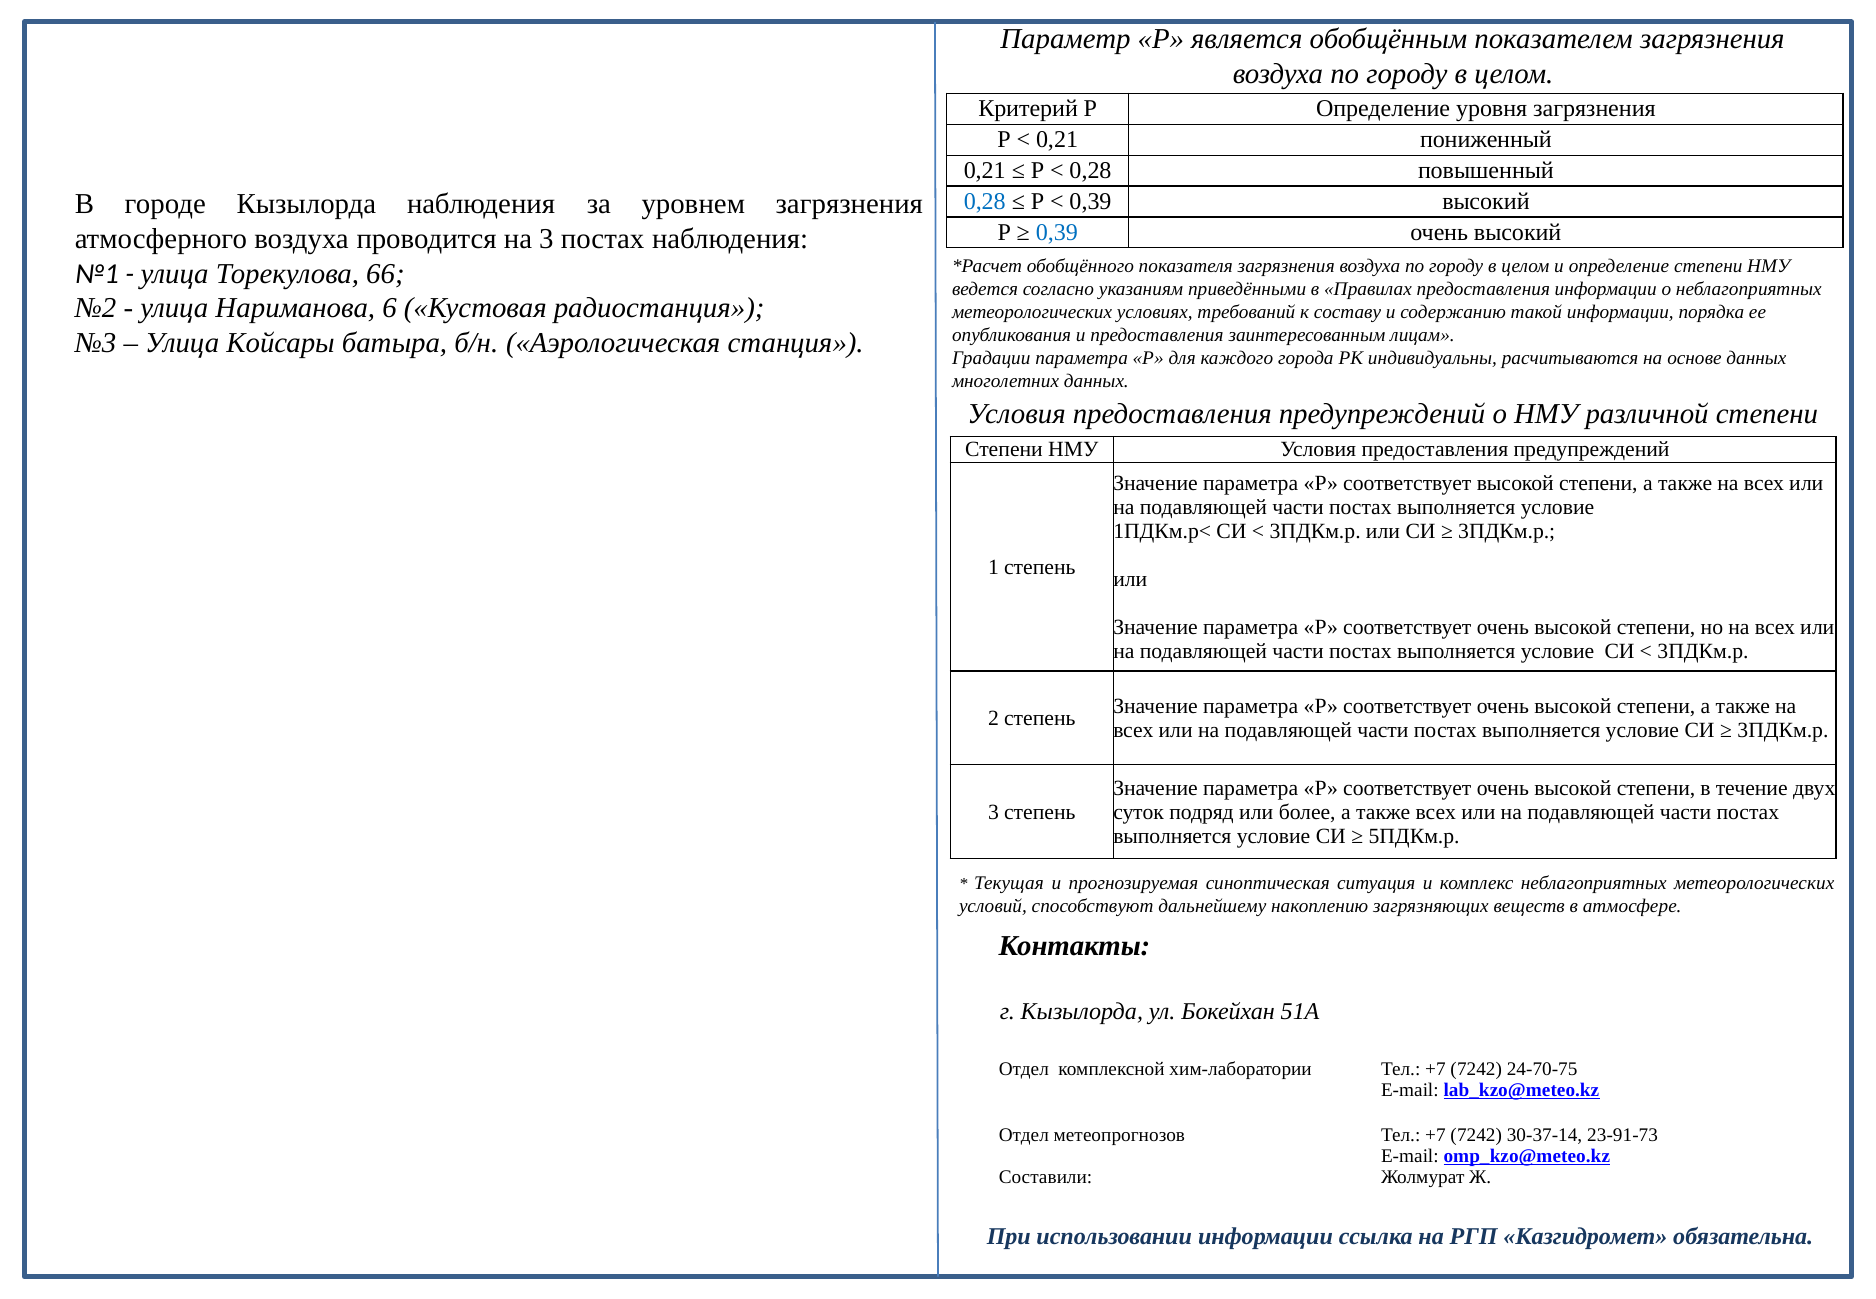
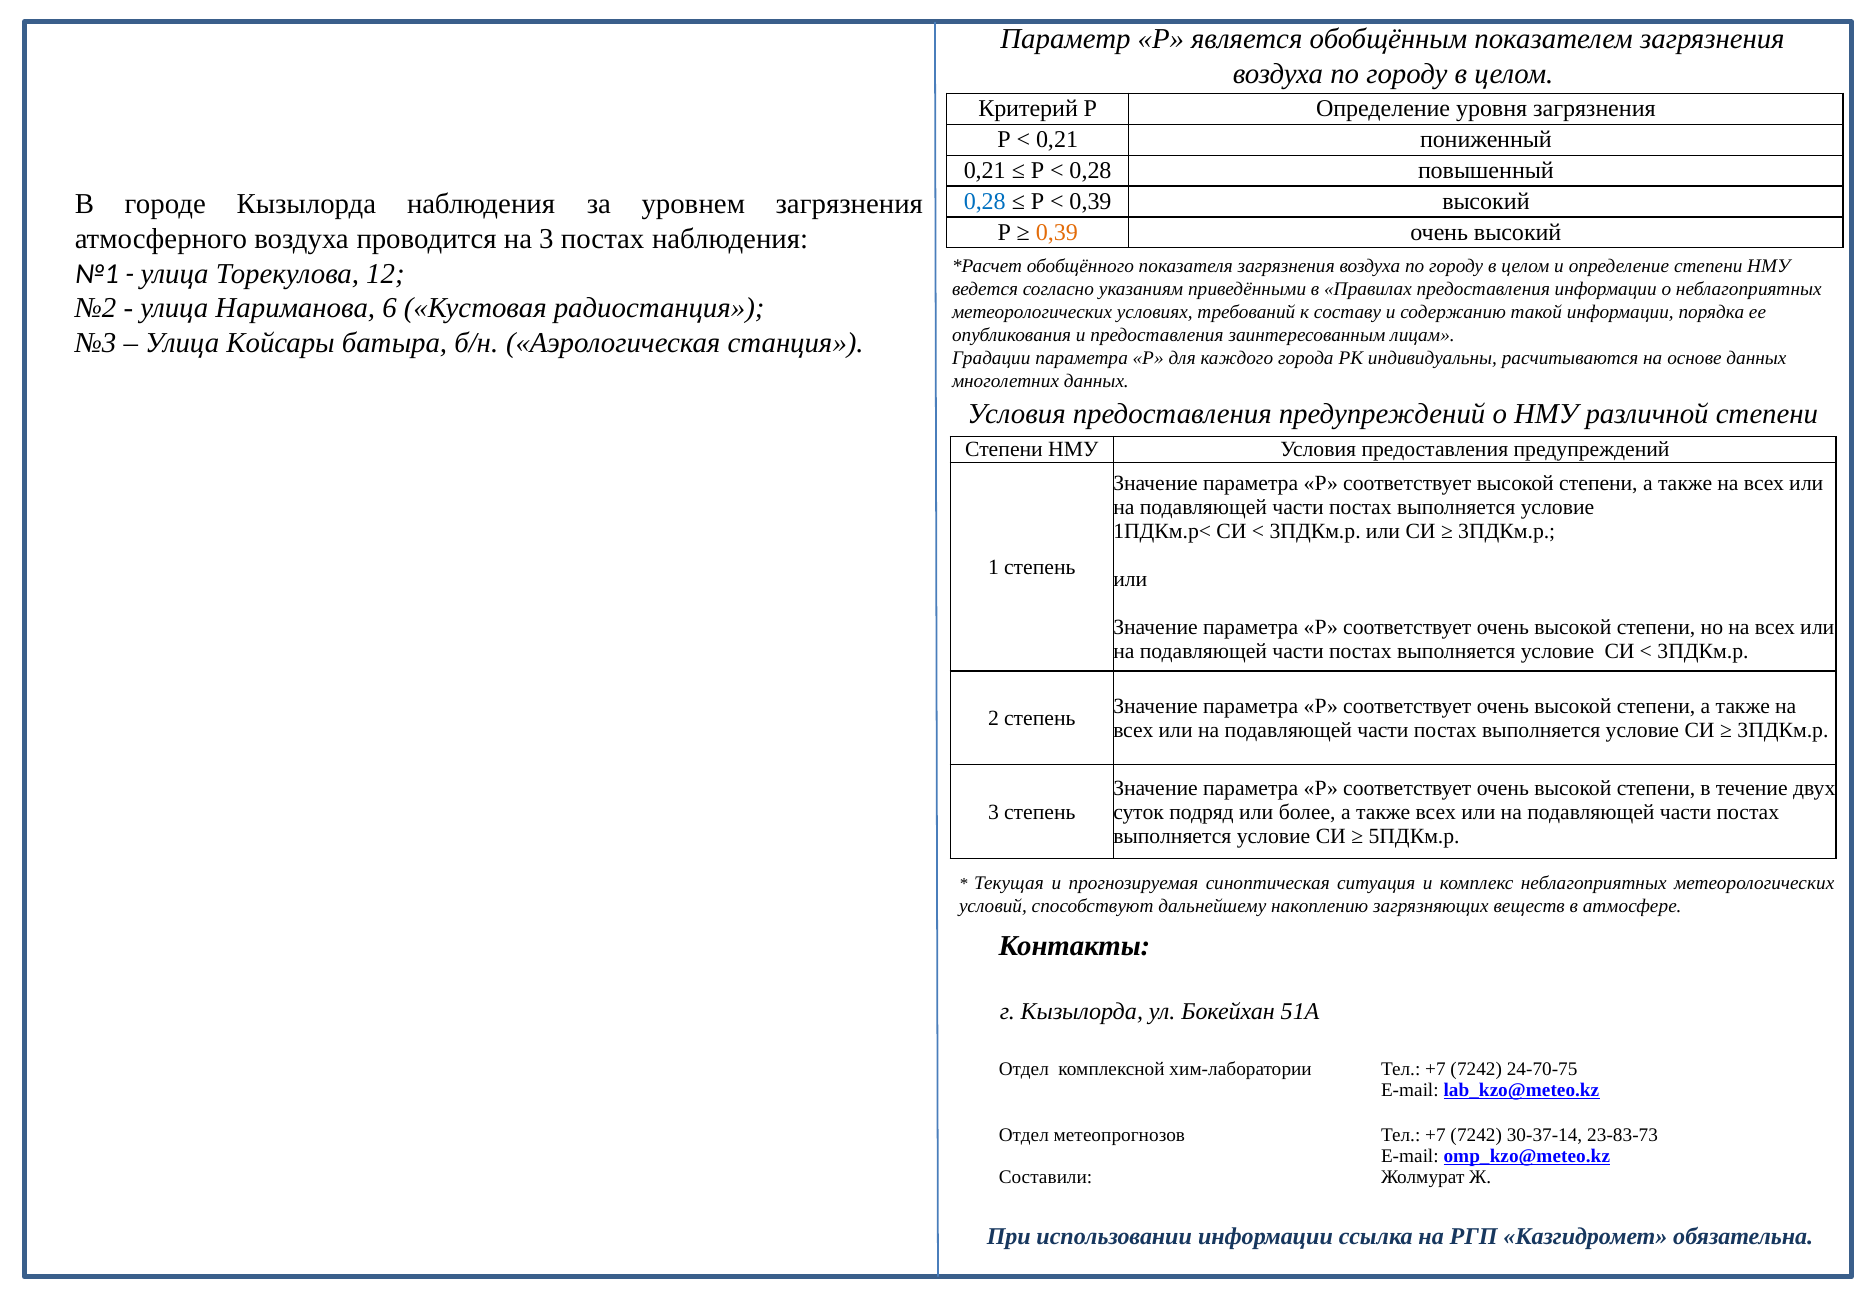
0,39 at (1057, 232) colour: blue -> orange
66: 66 -> 12
23-91-73: 23-91-73 -> 23-83-73
